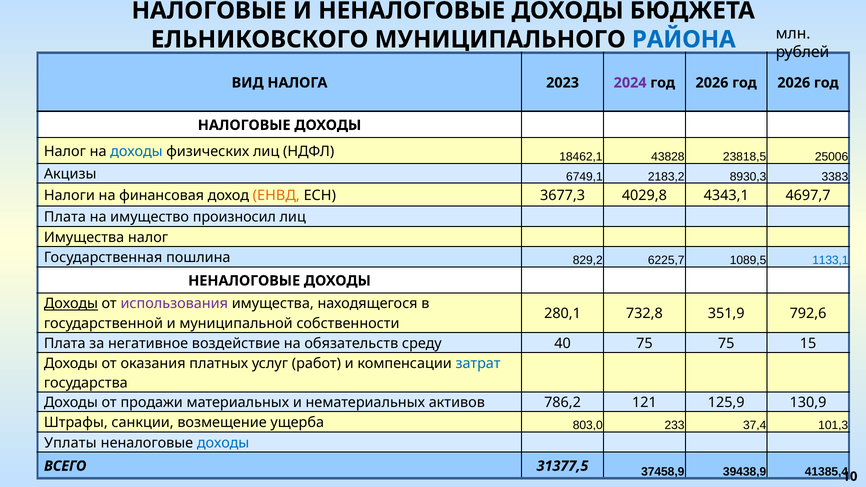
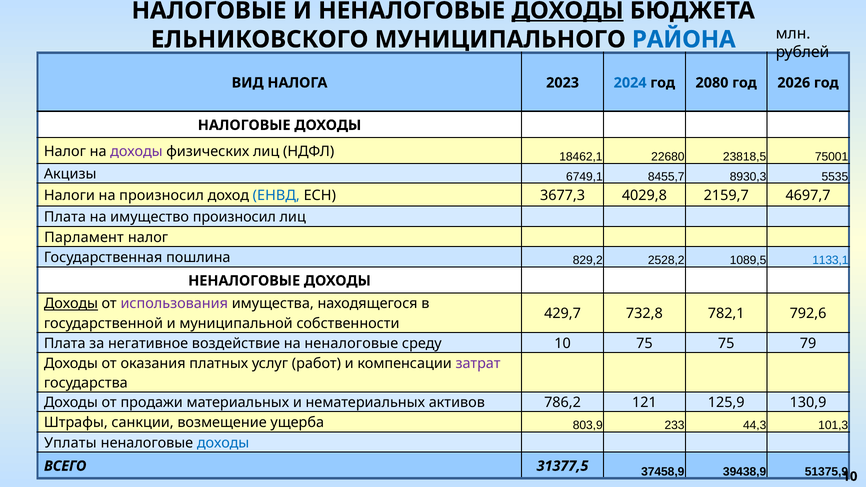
ДОХОДЫ at (568, 11) underline: none -> present
2024 colour: purple -> blue
2026 at (712, 83): 2026 -> 2080
доходы at (136, 151) colour: blue -> purple
43828: 43828 -> 22680
25006: 25006 -> 75001
2183,2: 2183,2 -> 8455,7
3383: 3383 -> 5535
на финансовая: финансовая -> произносил
ЕНВД colour: orange -> blue
4343,1: 4343,1 -> 2159,7
Имущества at (84, 237): Имущества -> Парламент
6225,7: 6225,7 -> 2528,2
280,1: 280,1 -> 429,7
351,9: 351,9 -> 782,1
на обязательств: обязательств -> неналоговые
среду 40: 40 -> 10
15: 15 -> 79
затрат colour: blue -> purple
803,0: 803,0 -> 803,9
37,4: 37,4 -> 44,3
41385,4: 41385,4 -> 51375,9
